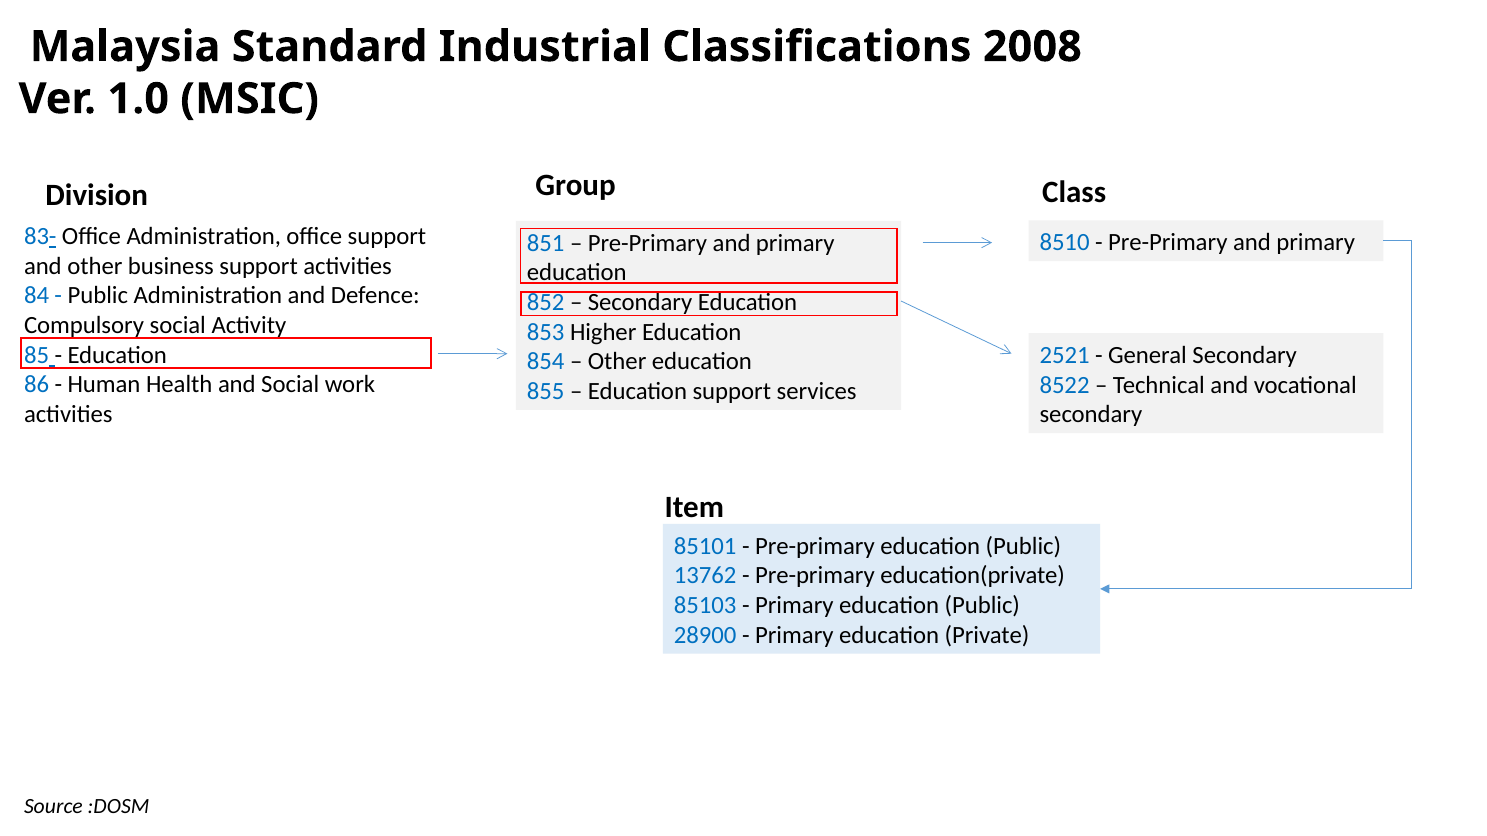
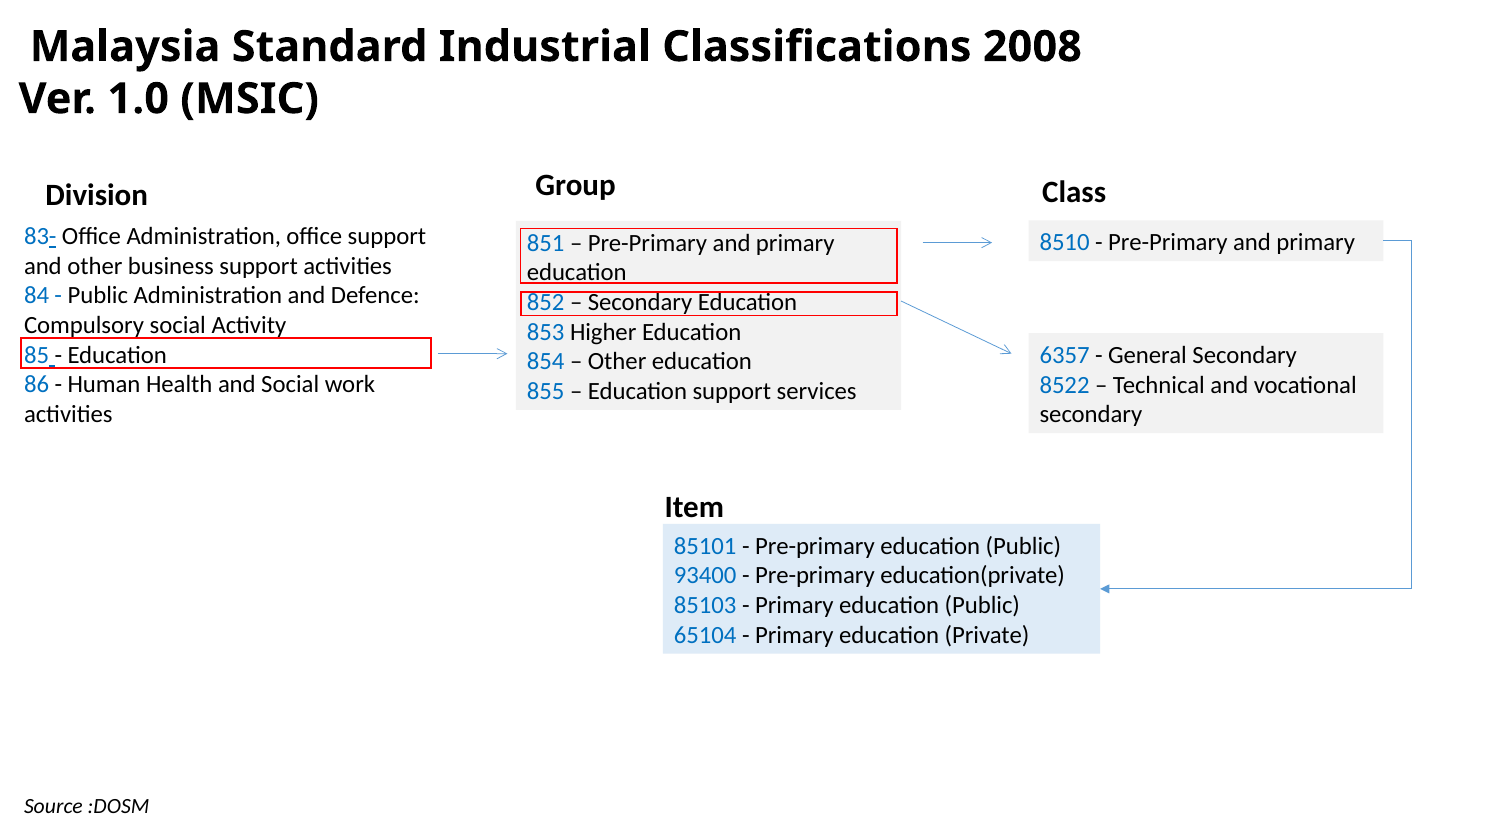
2521: 2521 -> 6357
13762: 13762 -> 93400
28900: 28900 -> 65104
